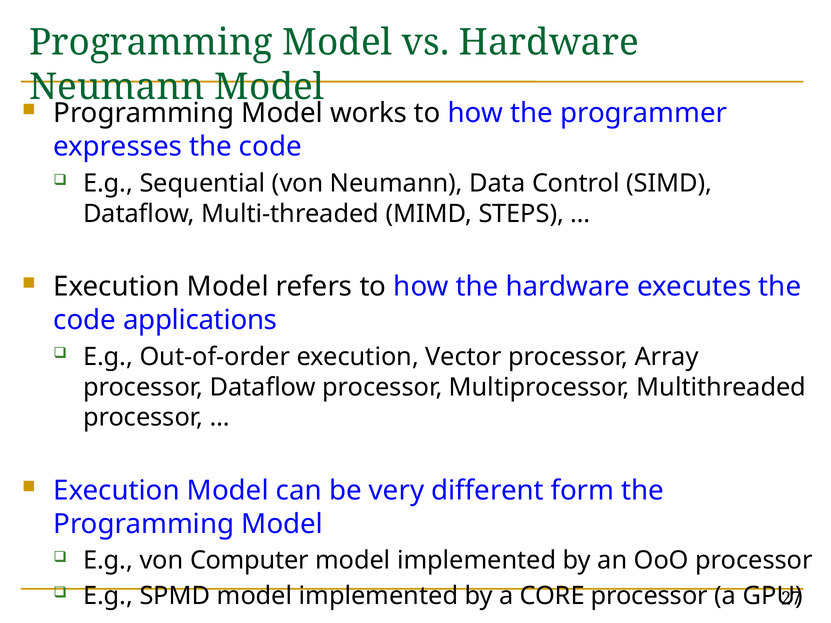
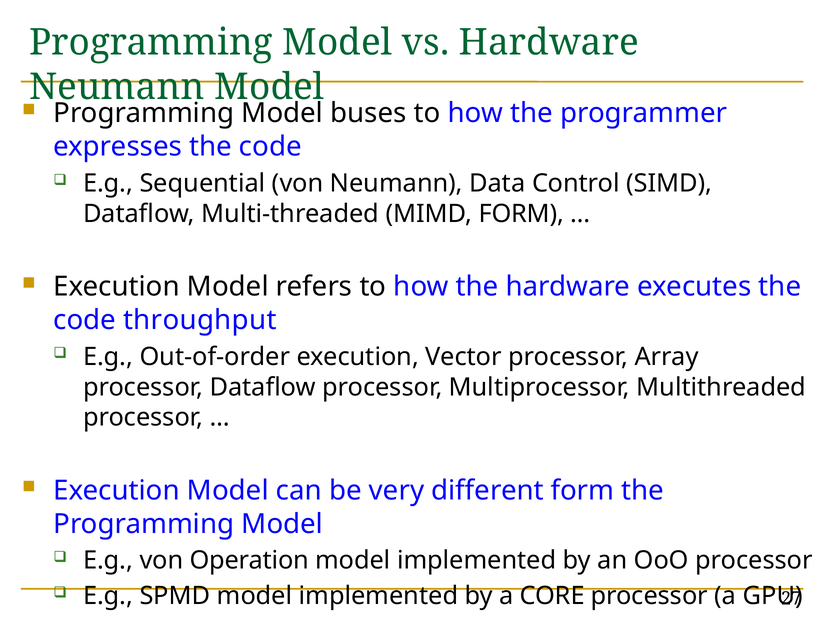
works: works -> buses
MIMD STEPS: STEPS -> FORM
applications: applications -> throughput
Computer: Computer -> Operation
